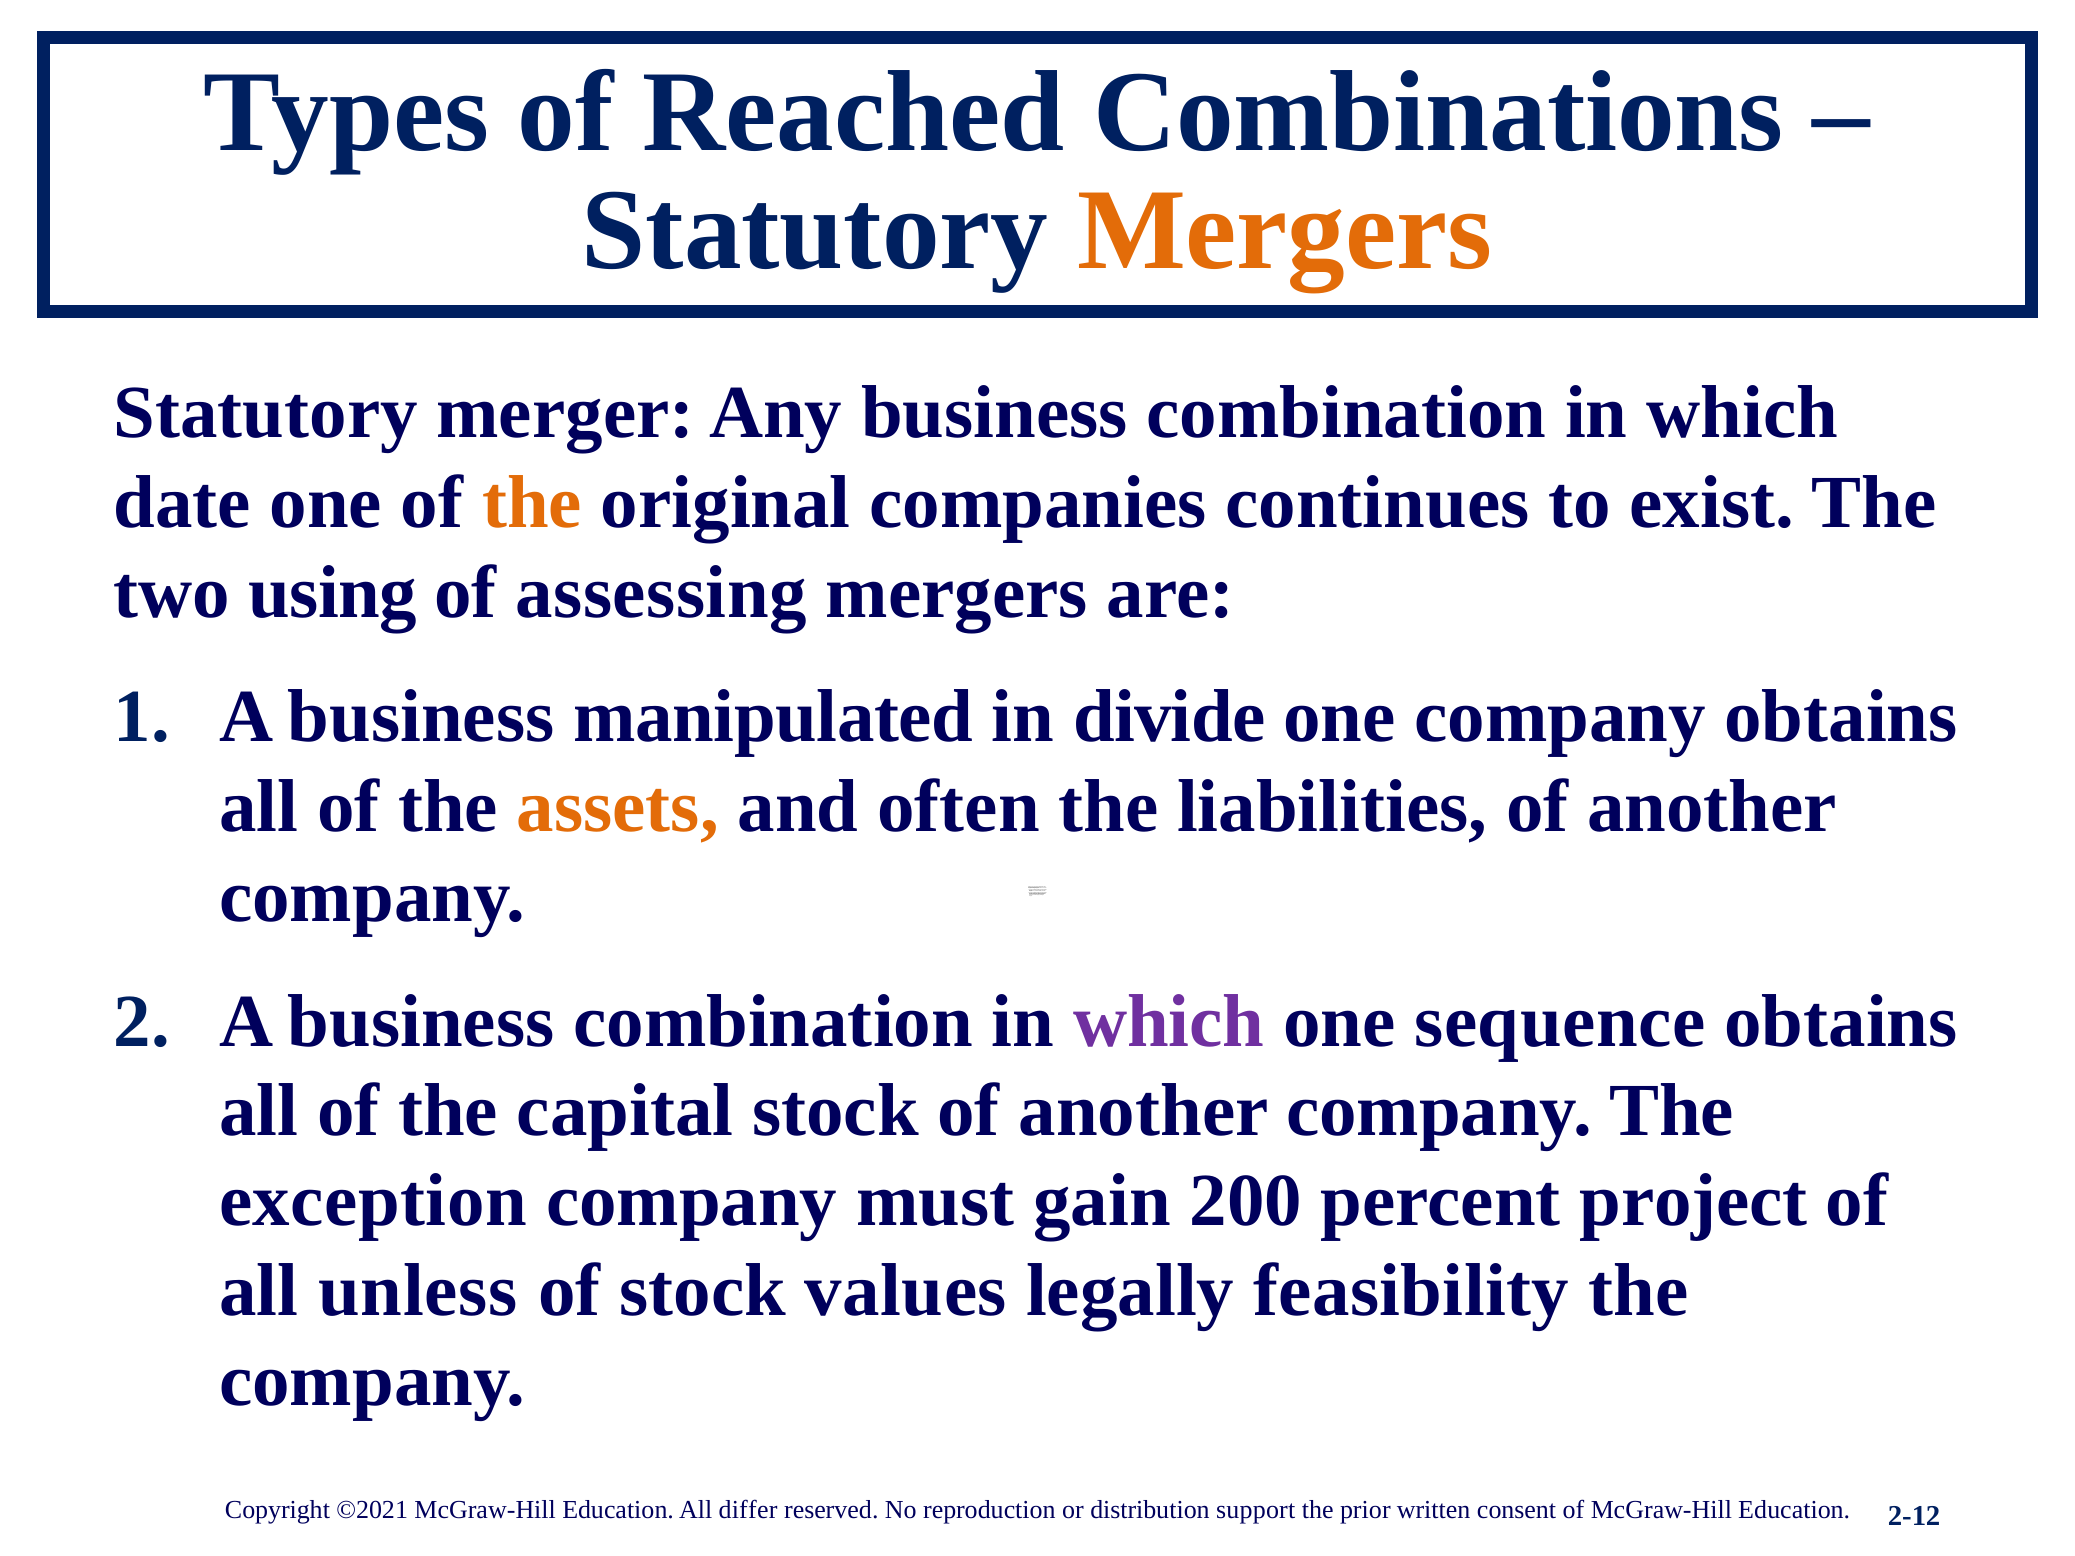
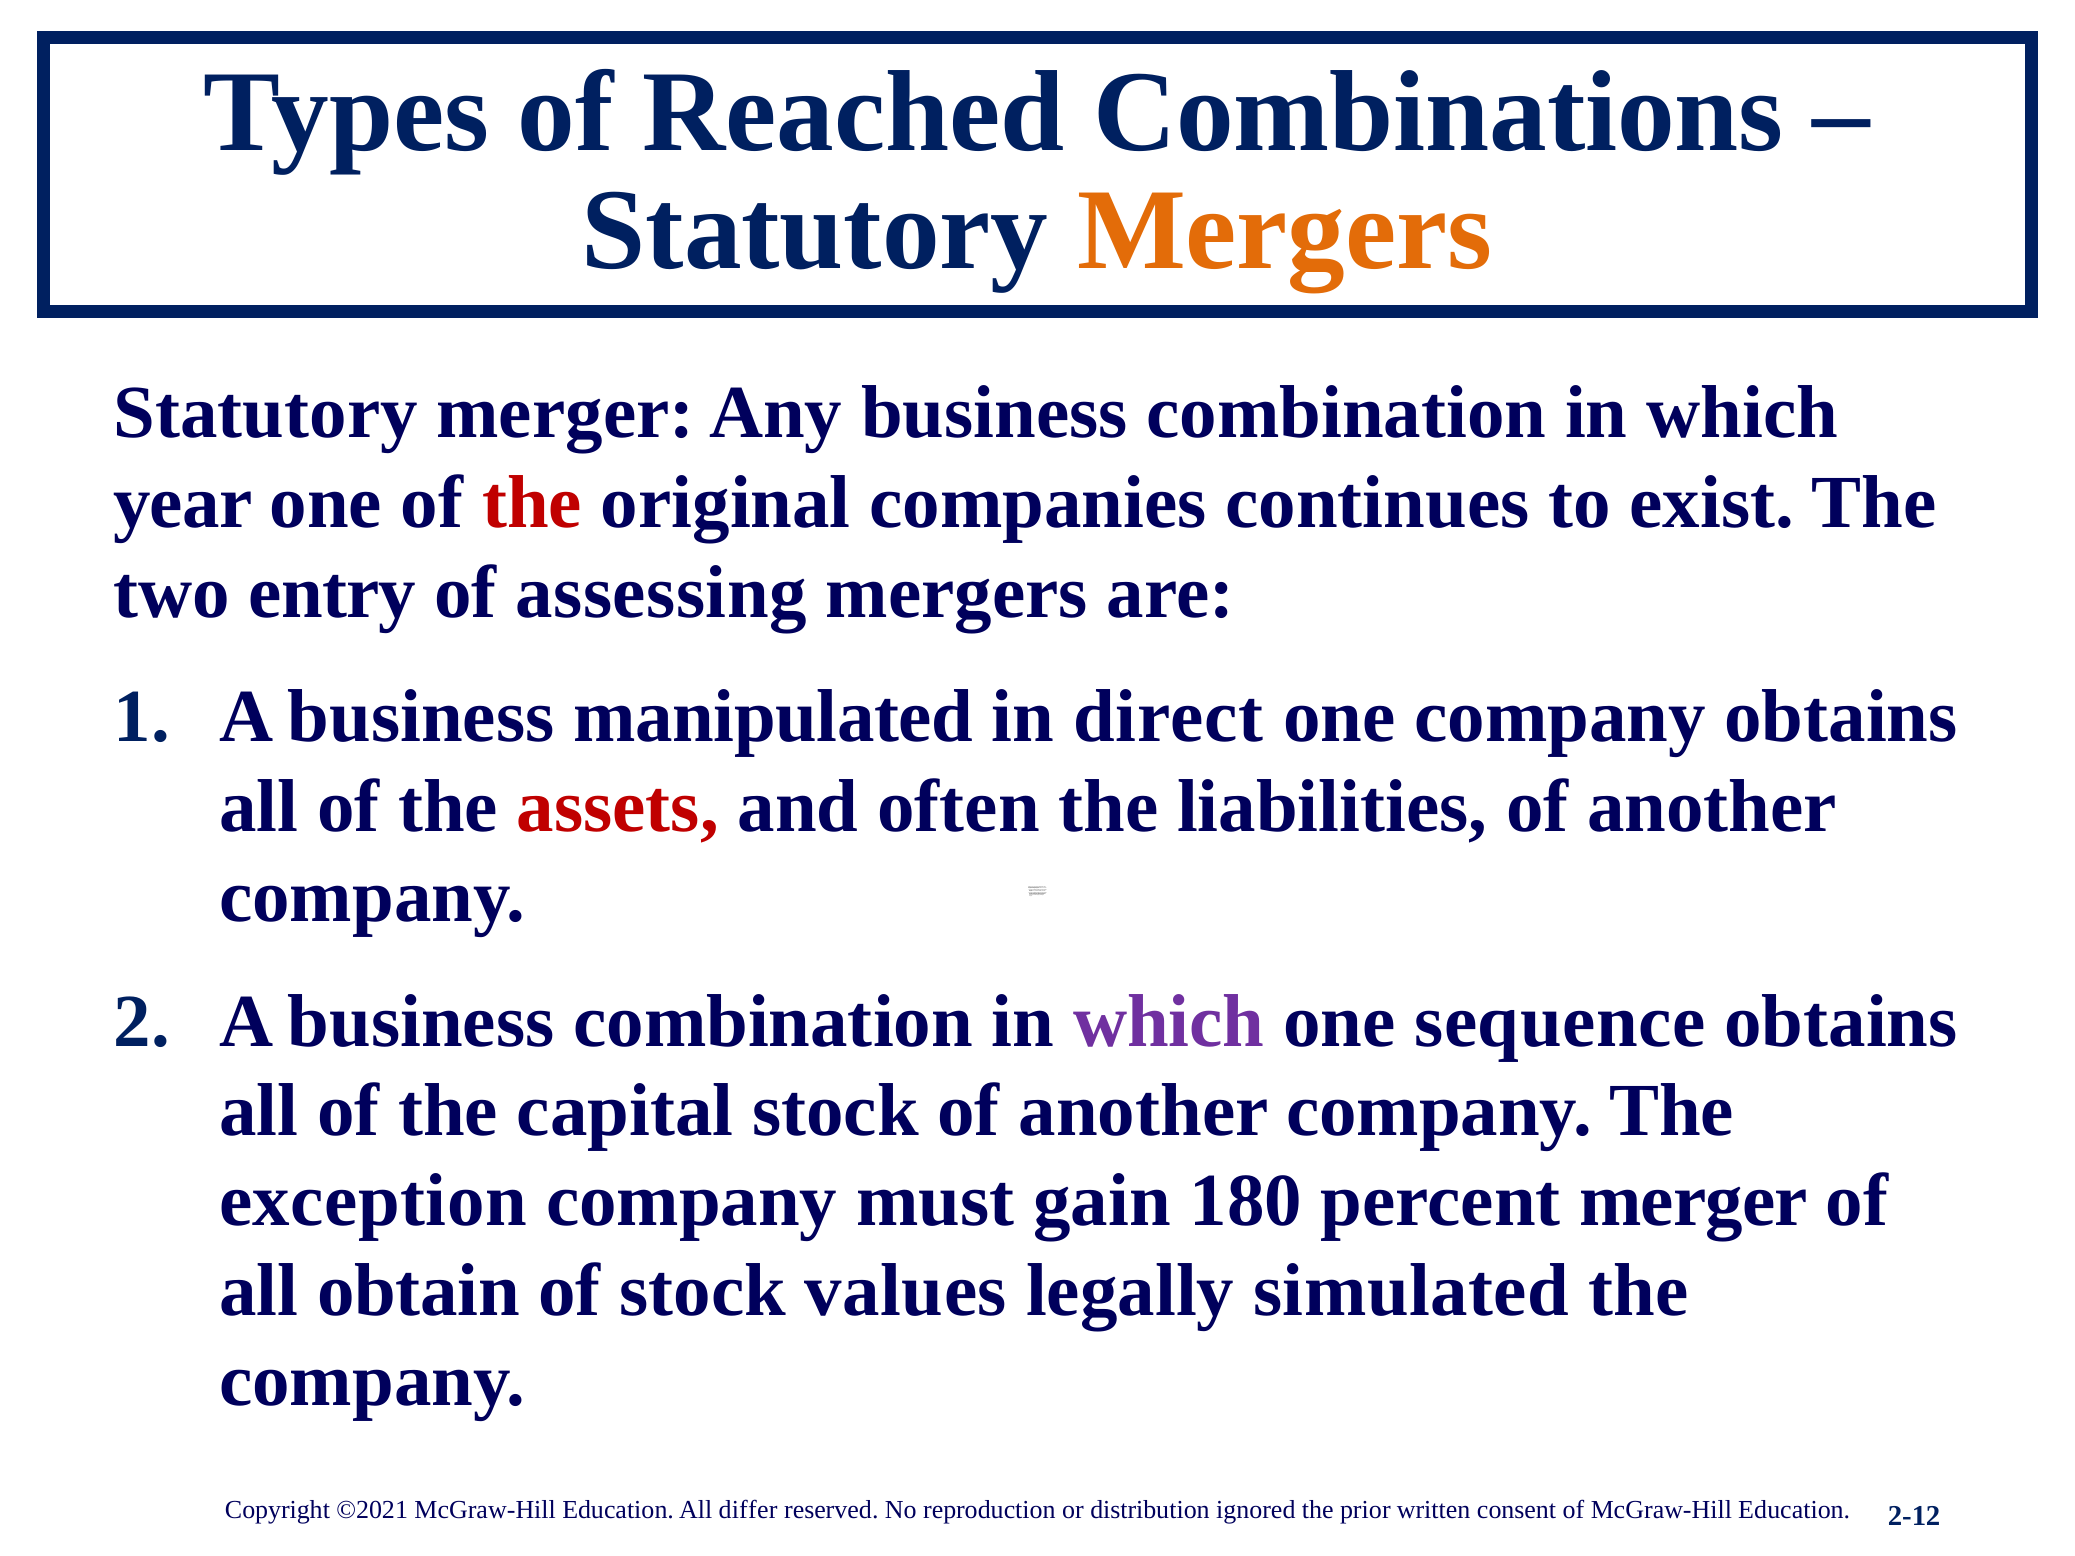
date: date -> year
the at (532, 503) colour: orange -> red
using: using -> entry
divide: divide -> direct
assets at (618, 807) colour: orange -> red
200: 200 -> 180
percent project: project -> merger
unless: unless -> obtain
feasibility: feasibility -> simulated
support: support -> ignored
